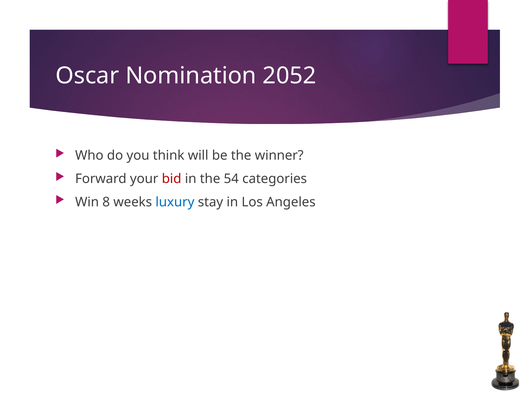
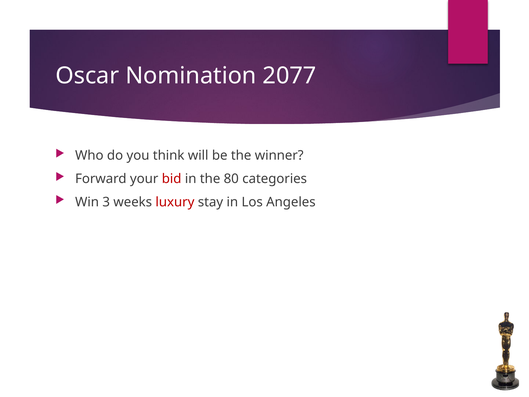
2052: 2052 -> 2077
54: 54 -> 80
8: 8 -> 3
luxury colour: blue -> red
